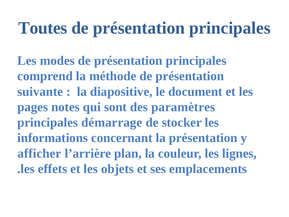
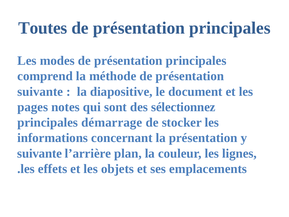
paramètres: paramètres -> sélectionnez
afficher at (39, 153): afficher -> suivante
